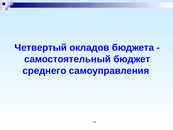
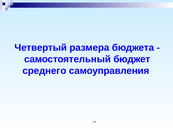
окладов: окладов -> размера
